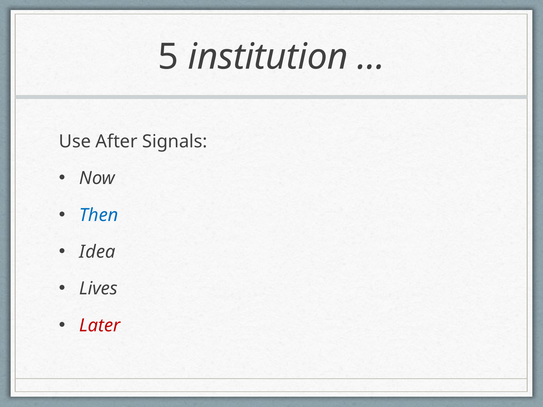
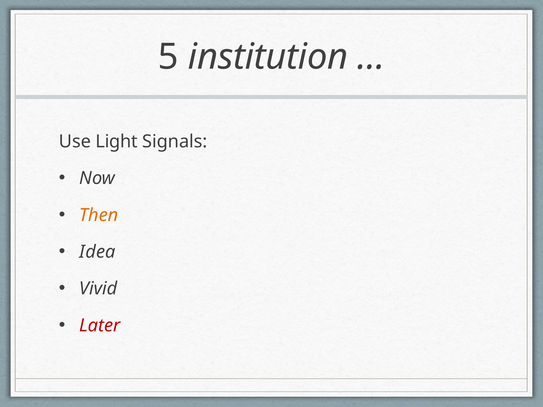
After: After -> Light
Then colour: blue -> orange
Lives: Lives -> Vivid
